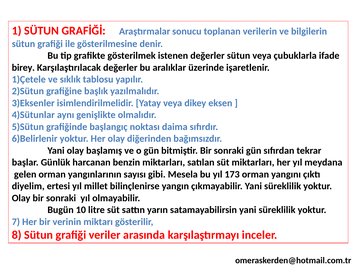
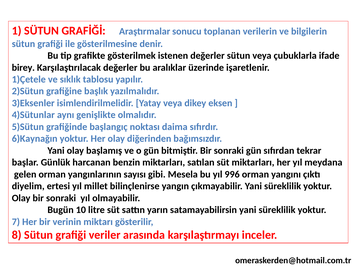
6)Belirlenir: 6)Belirlenir -> 6)Kaynağın
173: 173 -> 996
